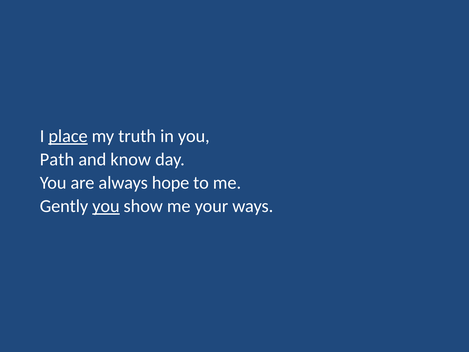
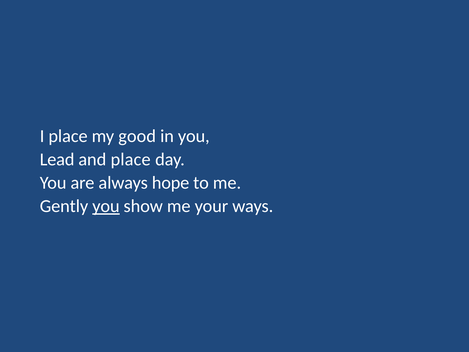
place at (68, 136) underline: present -> none
truth: truth -> good
Path: Path -> Lead
and know: know -> place
